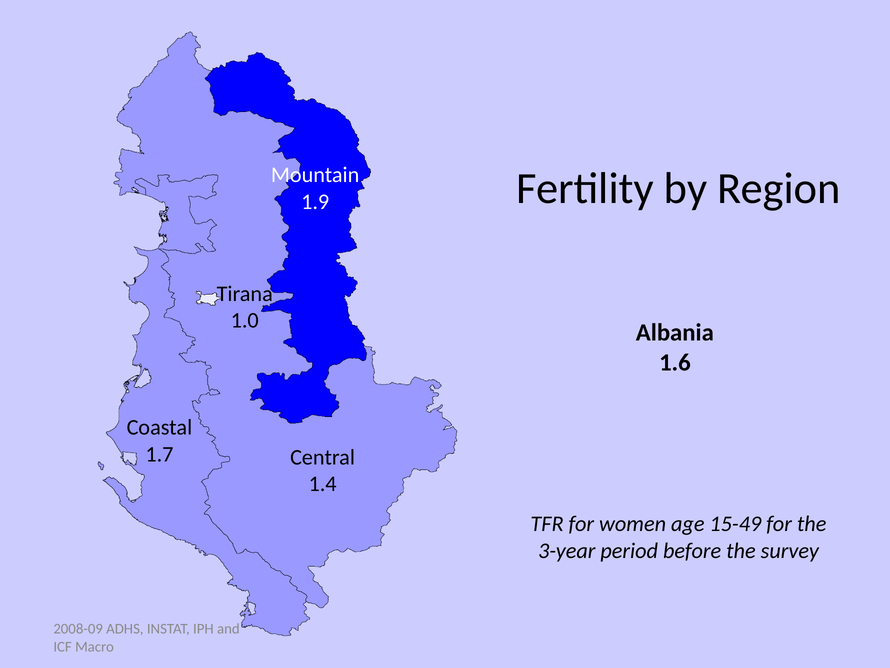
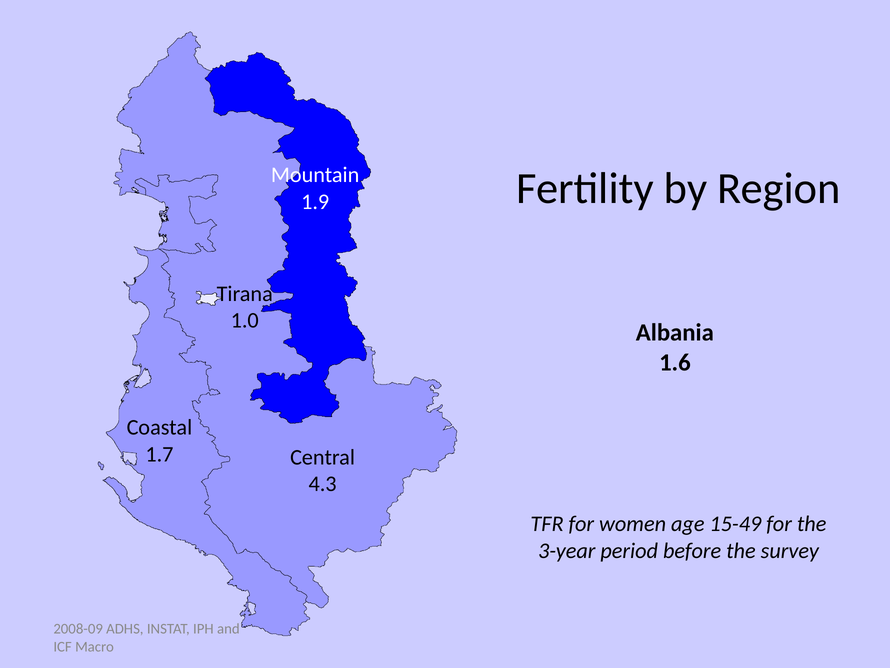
1.4: 1.4 -> 4.3
